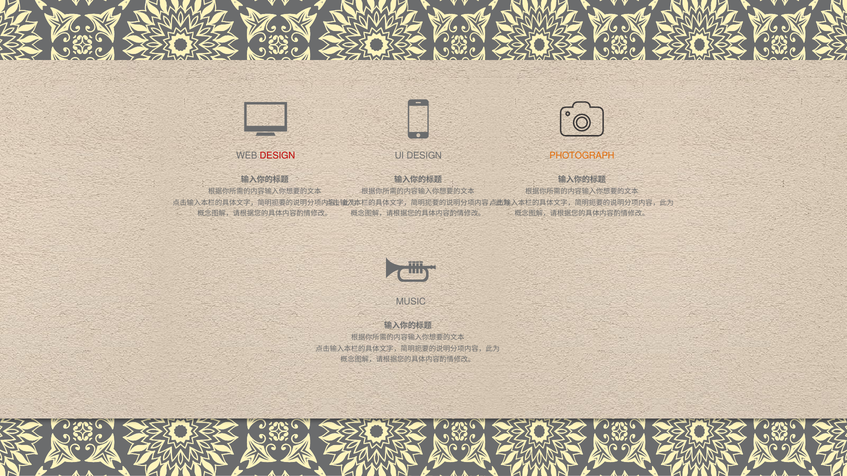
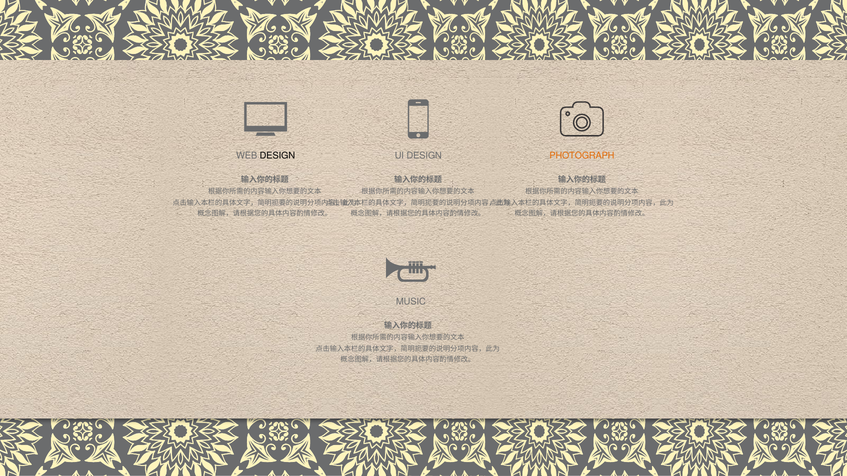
DESIGN at (277, 156) colour: red -> black
